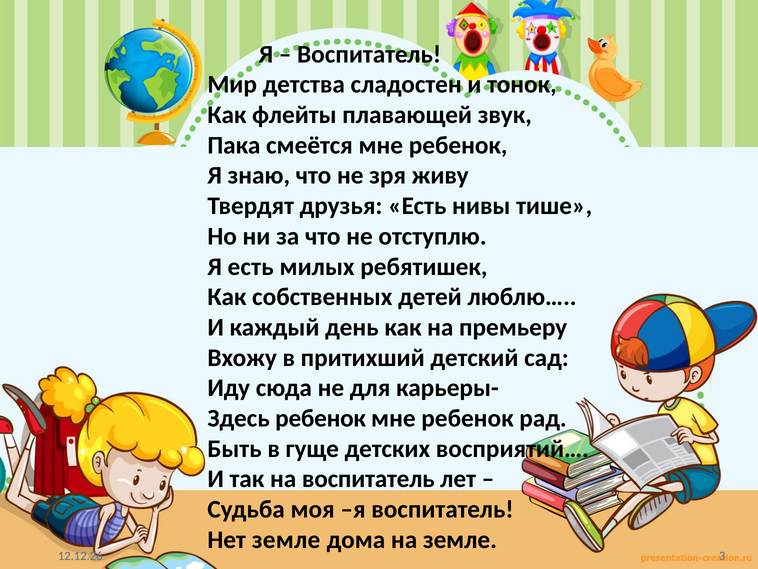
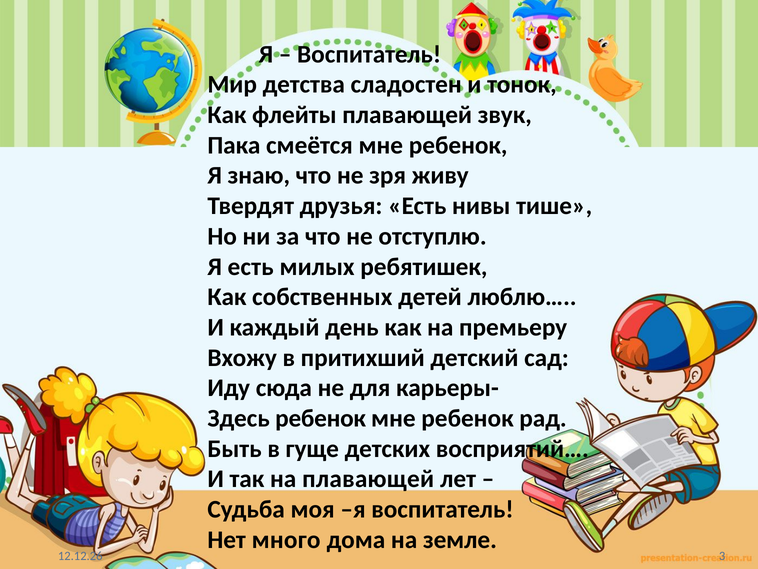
на воспитатель: воспитатель -> плавающей
Нет земле: земле -> много
